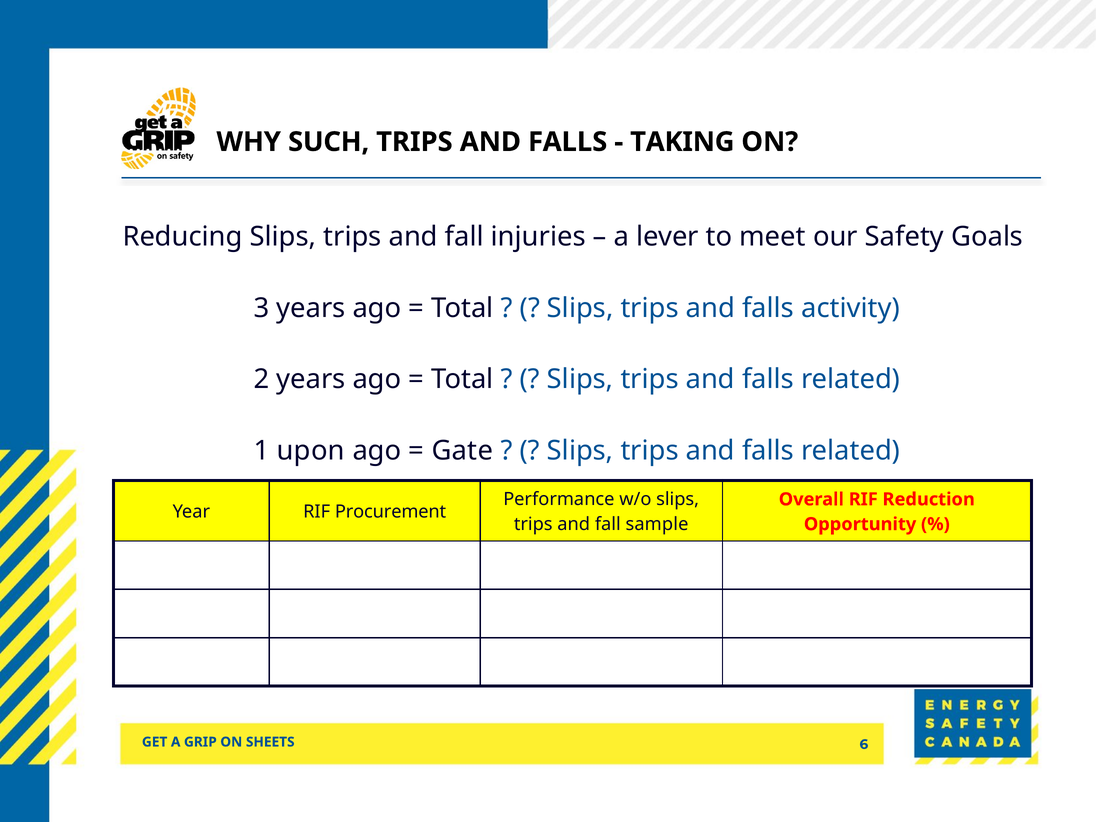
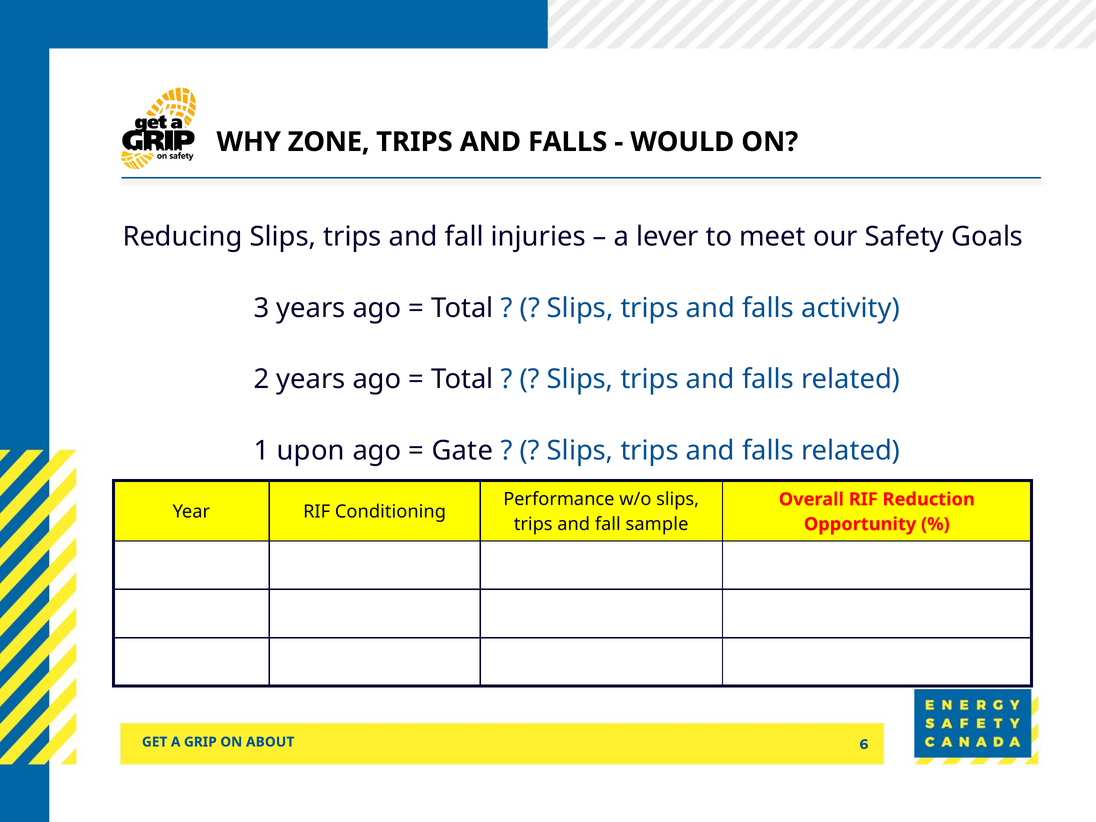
SUCH: SUCH -> ZONE
TAKING: TAKING -> WOULD
Procurement: Procurement -> Conditioning
SHEETS: SHEETS -> ABOUT
